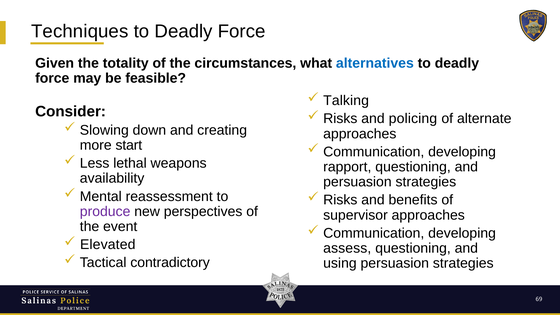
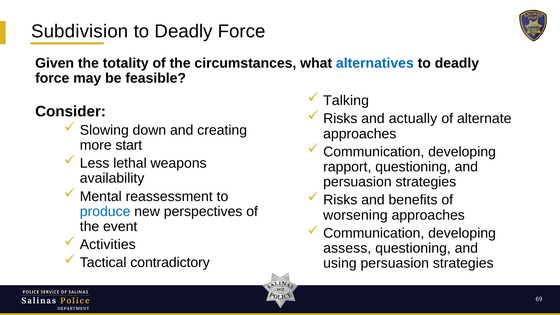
Techniques: Techniques -> Subdivision
policing: policing -> actually
produce colour: purple -> blue
supervisor: supervisor -> worsening
Elevated: Elevated -> Activities
